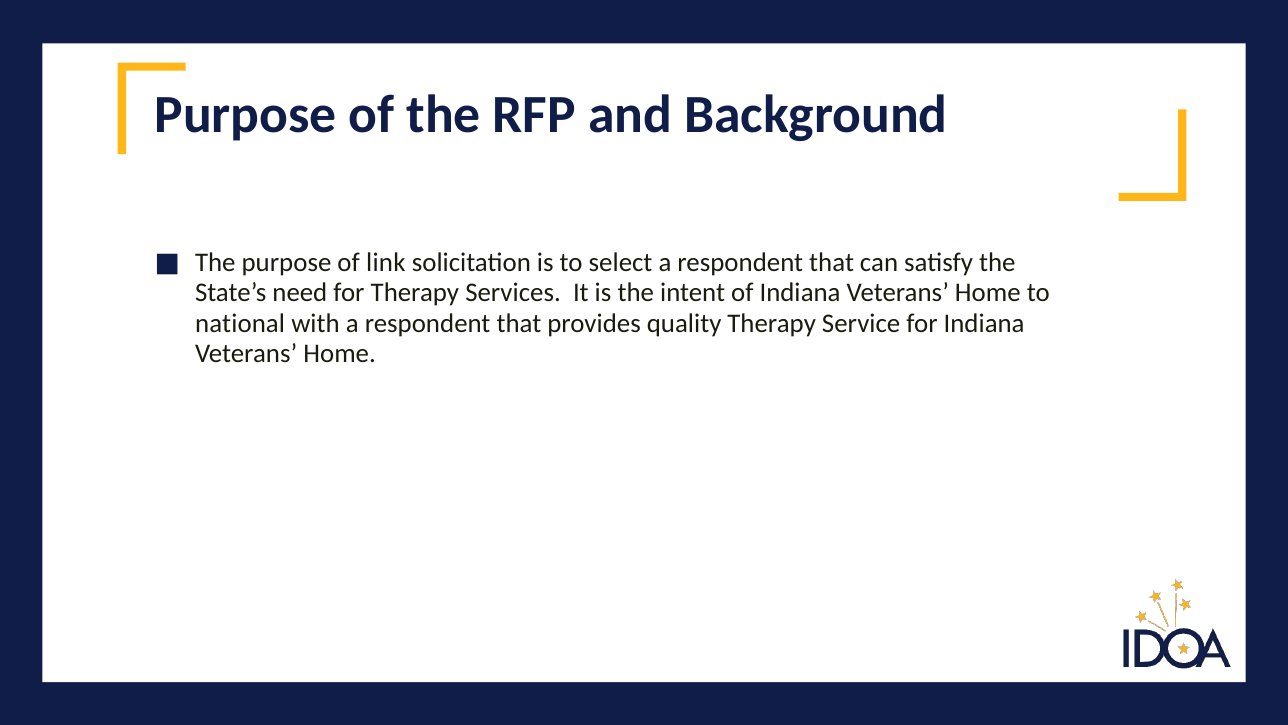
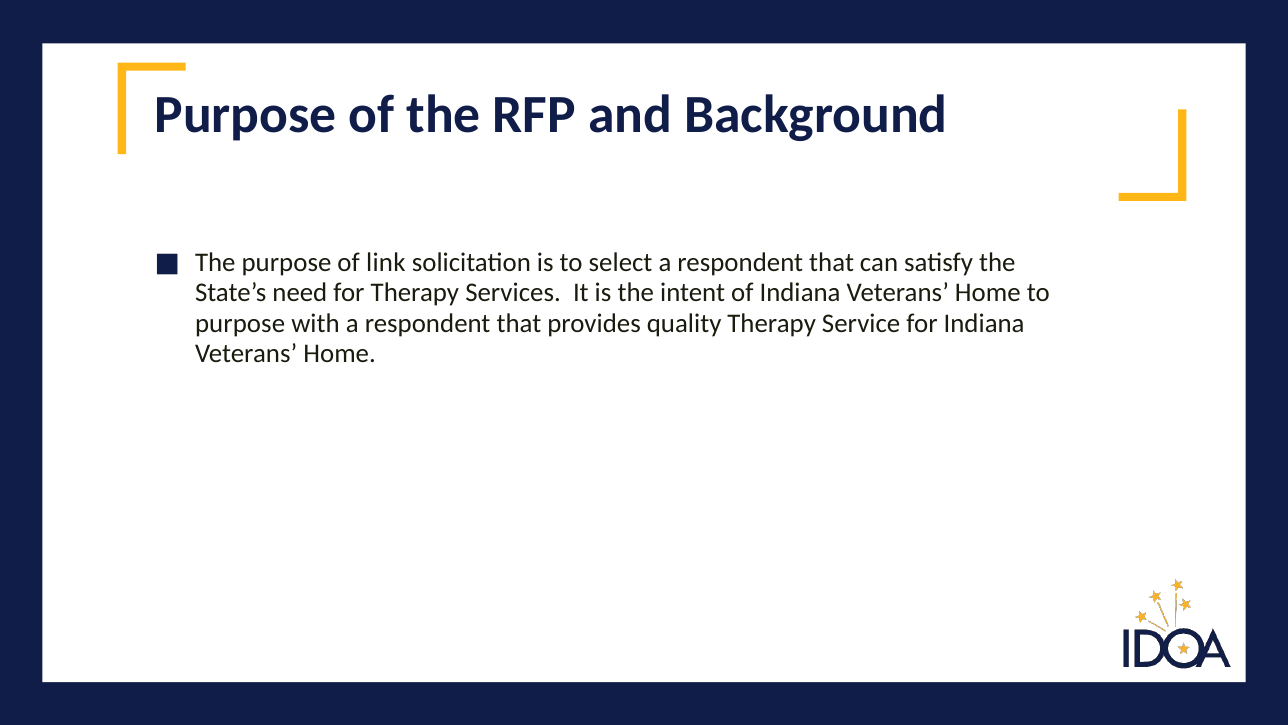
national at (240, 323): national -> purpose
